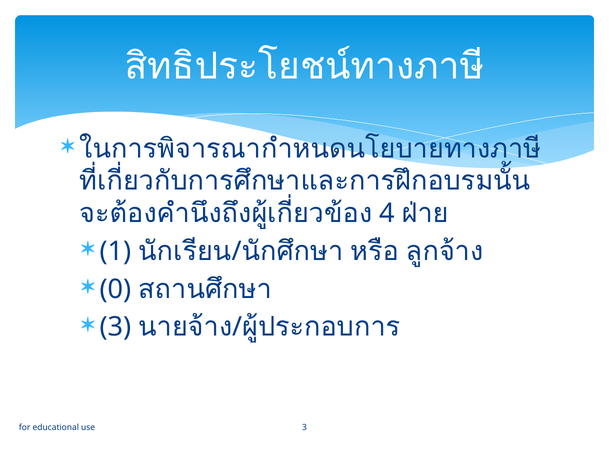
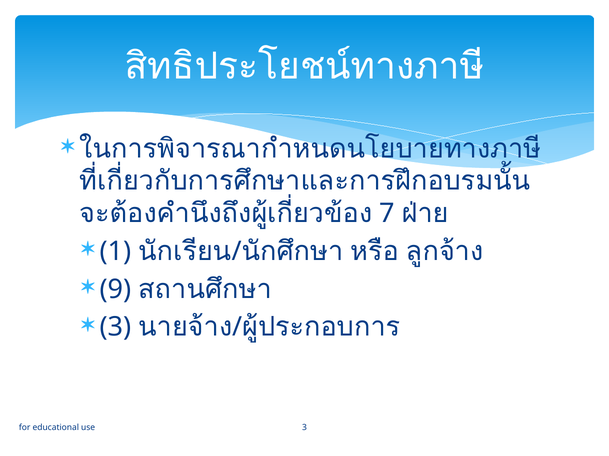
4: 4 -> 7
0: 0 -> 9
